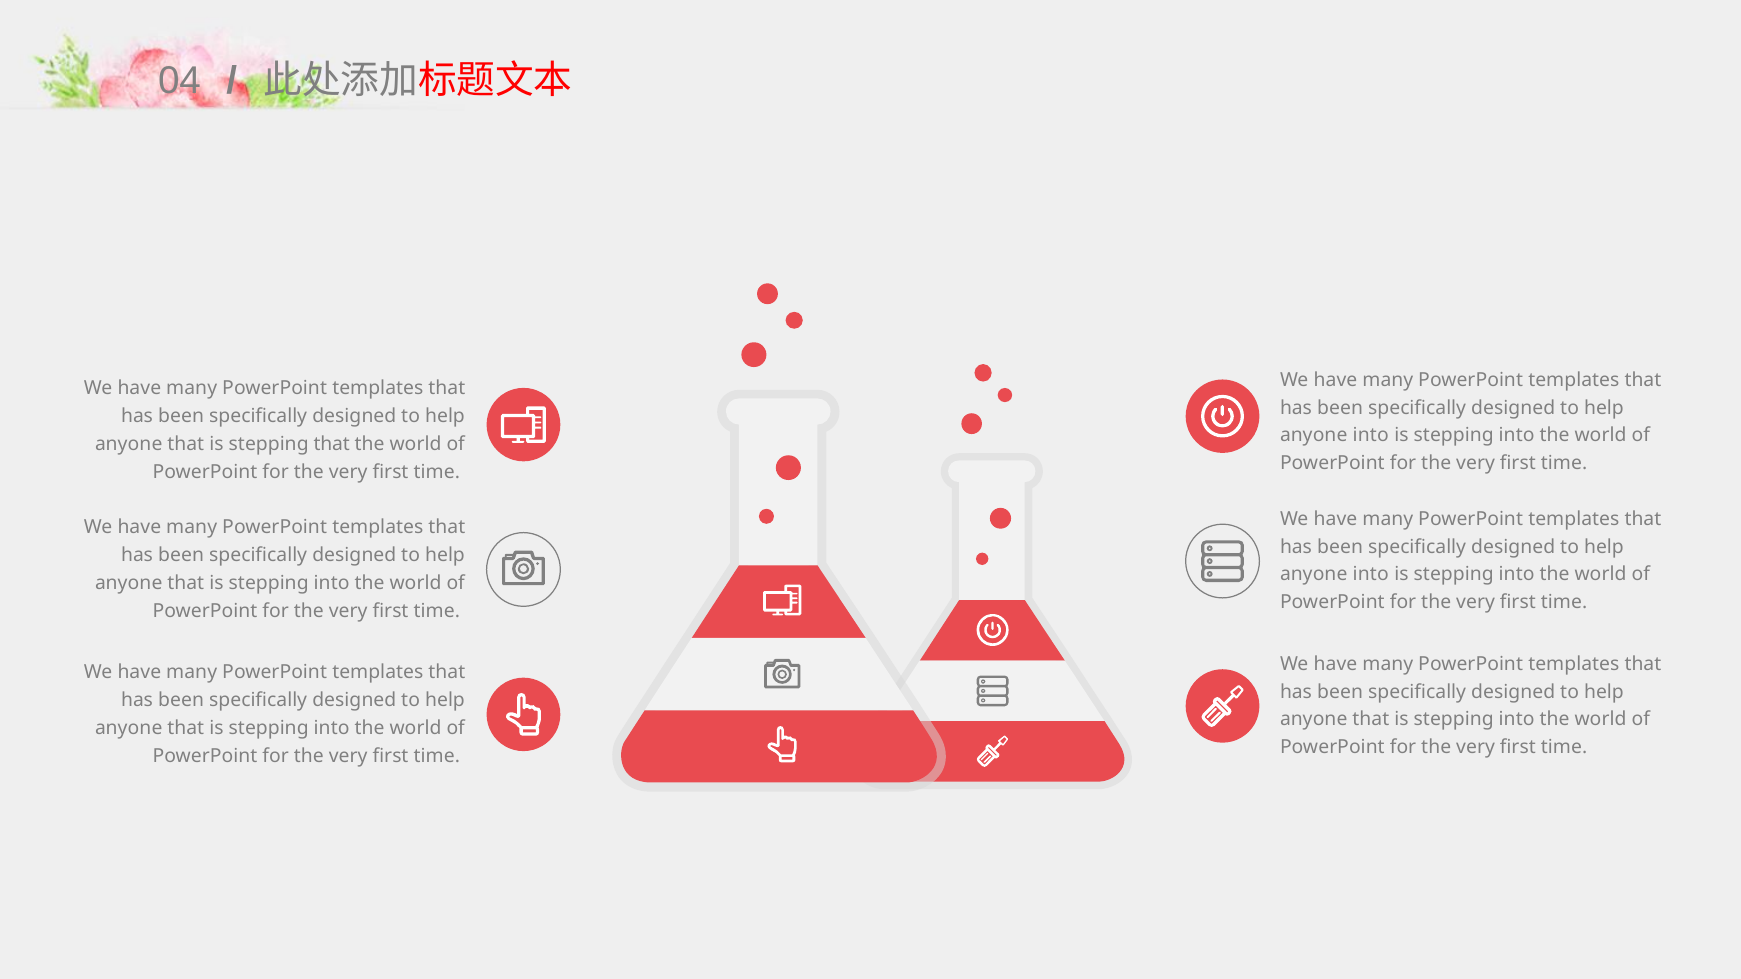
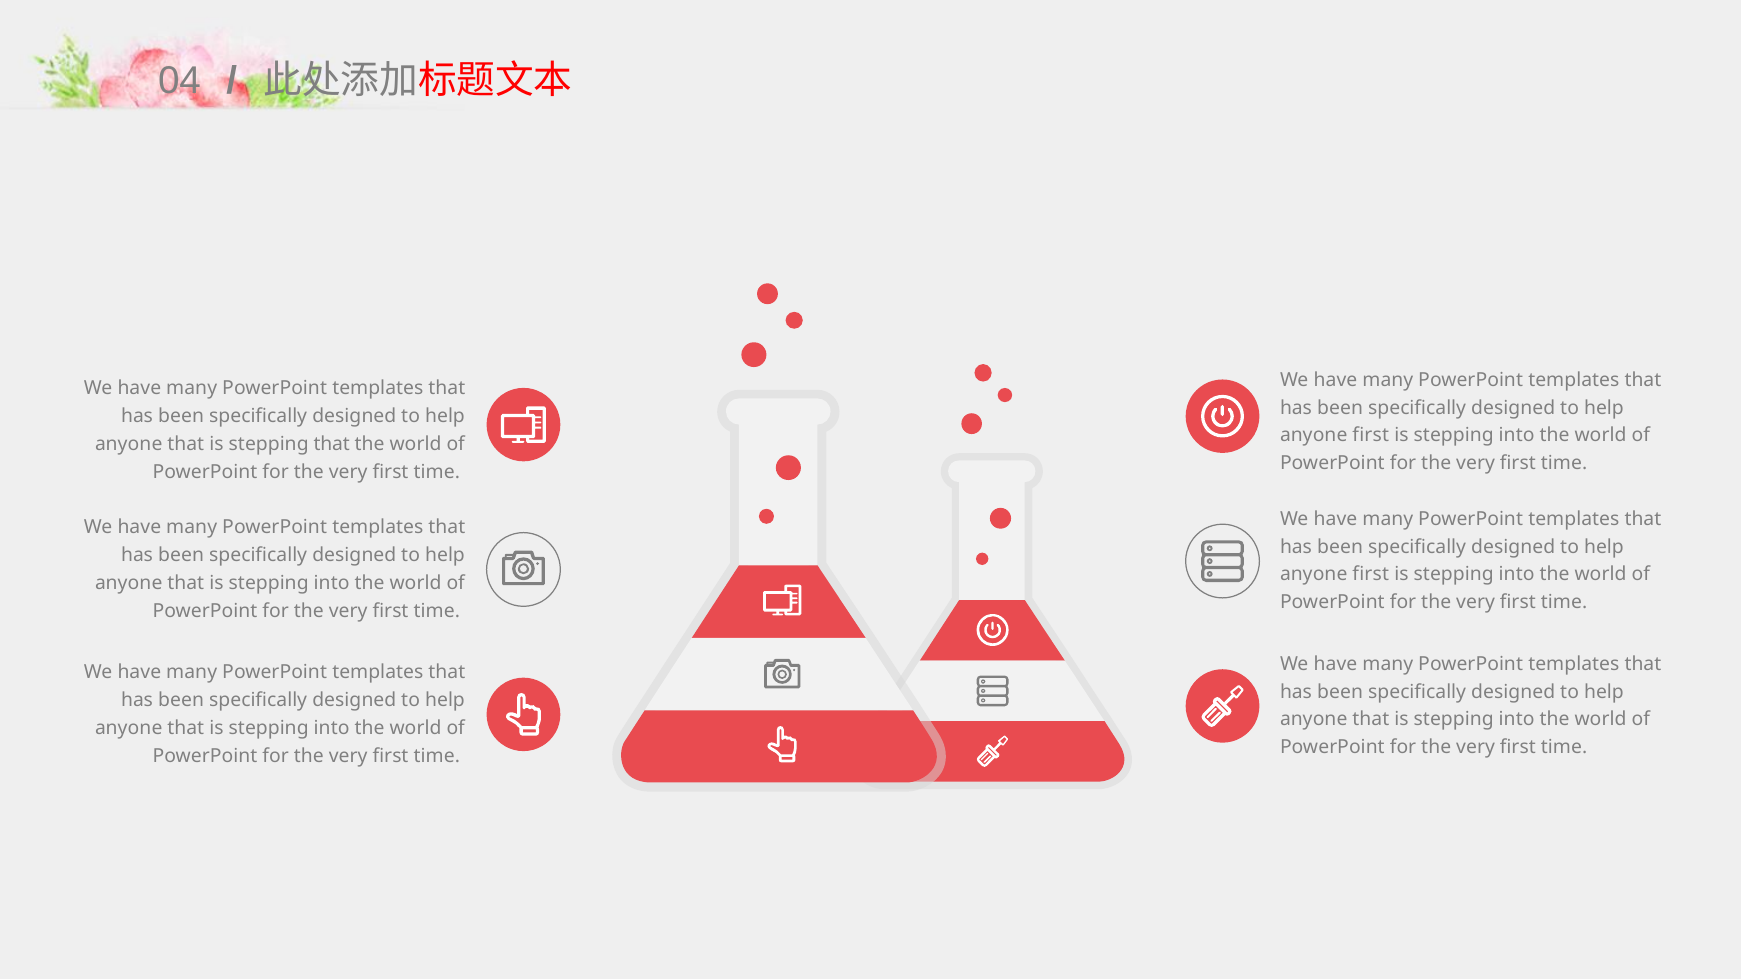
into at (1371, 436): into -> first
into at (1371, 575): into -> first
